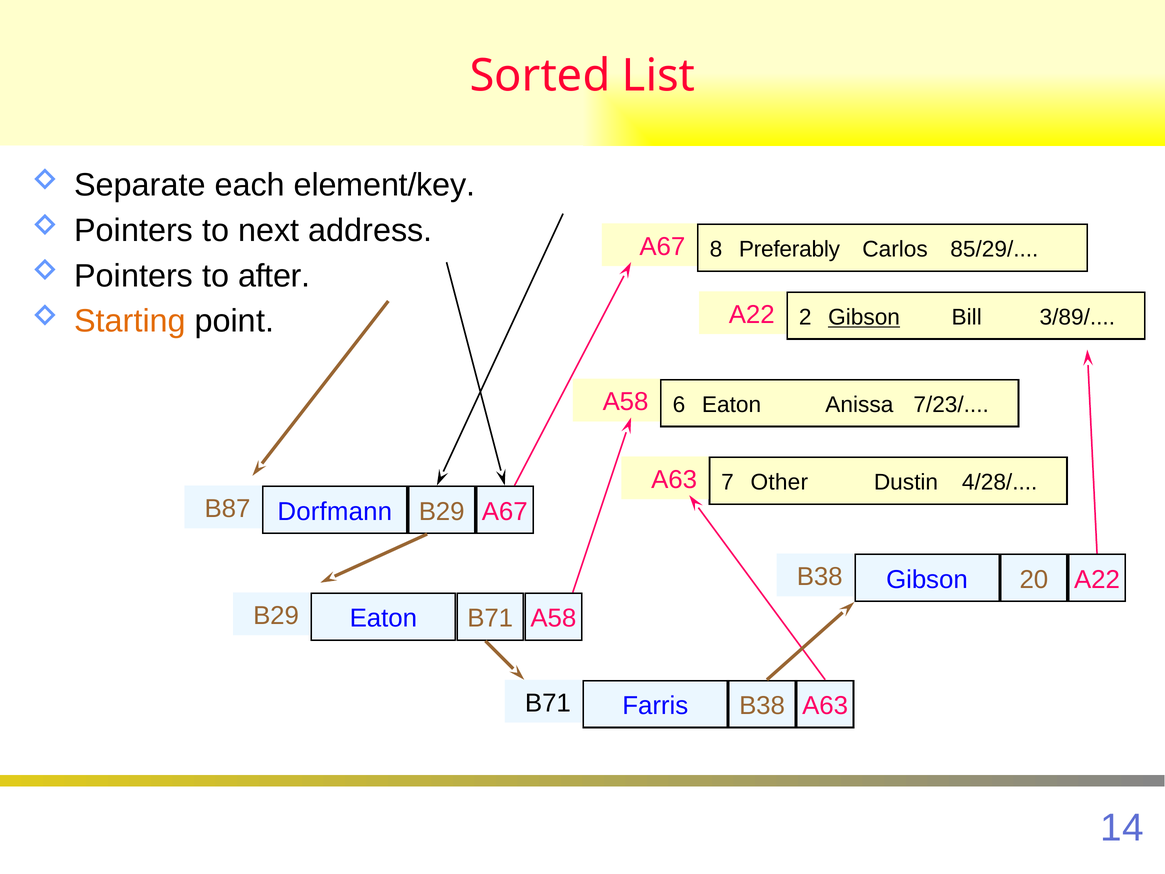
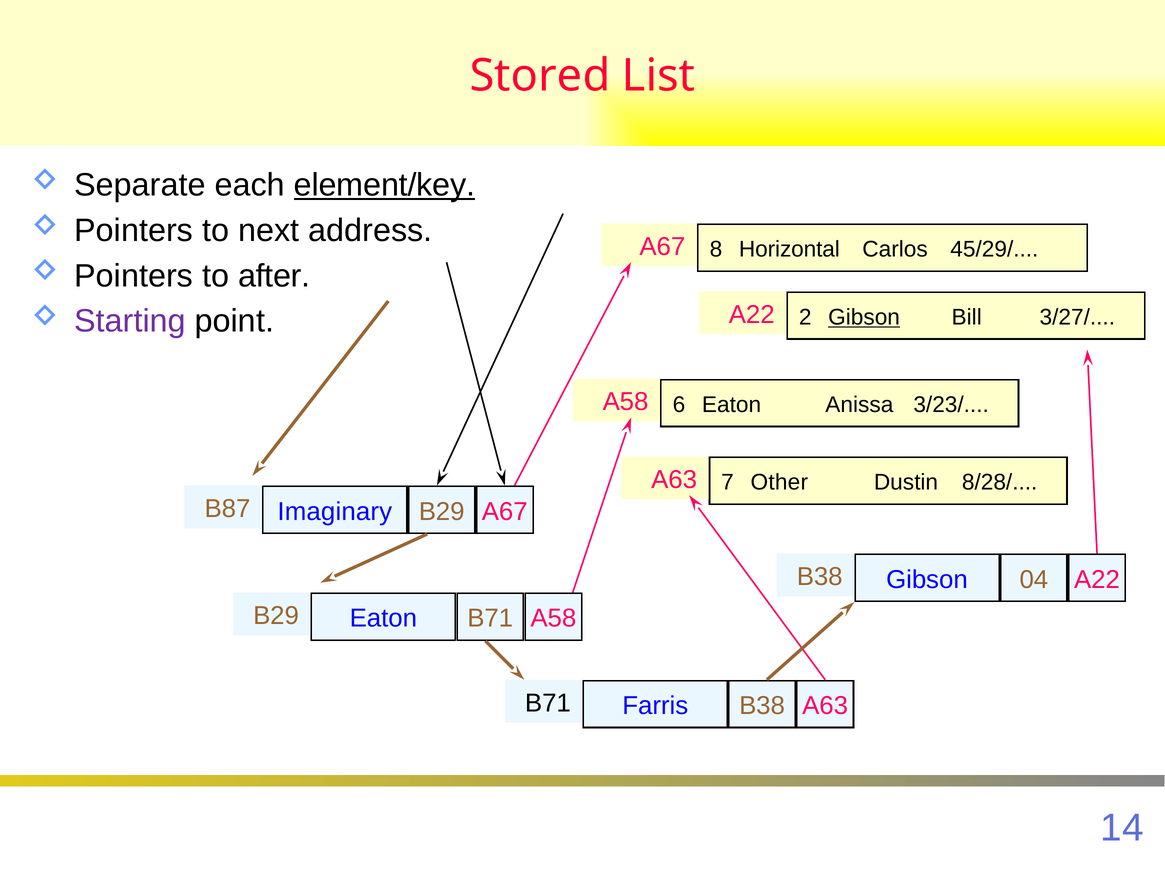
Sorted: Sorted -> Stored
element/key underline: none -> present
Preferably: Preferably -> Horizontal
85/29/: 85/29/ -> 45/29/
Starting colour: orange -> purple
3/89/: 3/89/ -> 3/27/
7/23/: 7/23/ -> 3/23/
4/28/: 4/28/ -> 8/28/
Dorfmann: Dorfmann -> Imaginary
20: 20 -> 04
